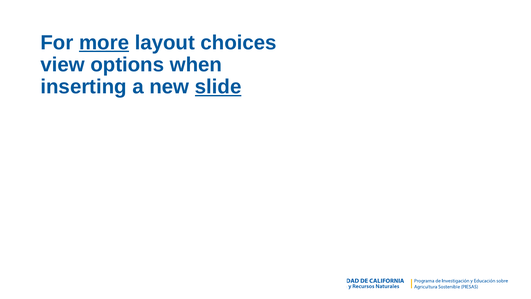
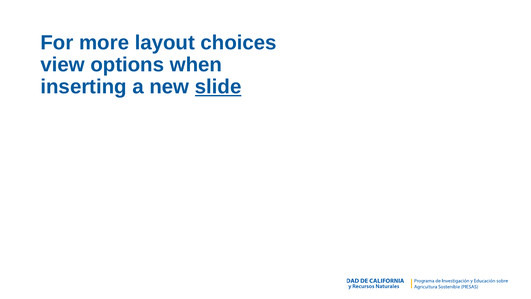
more underline: present -> none
